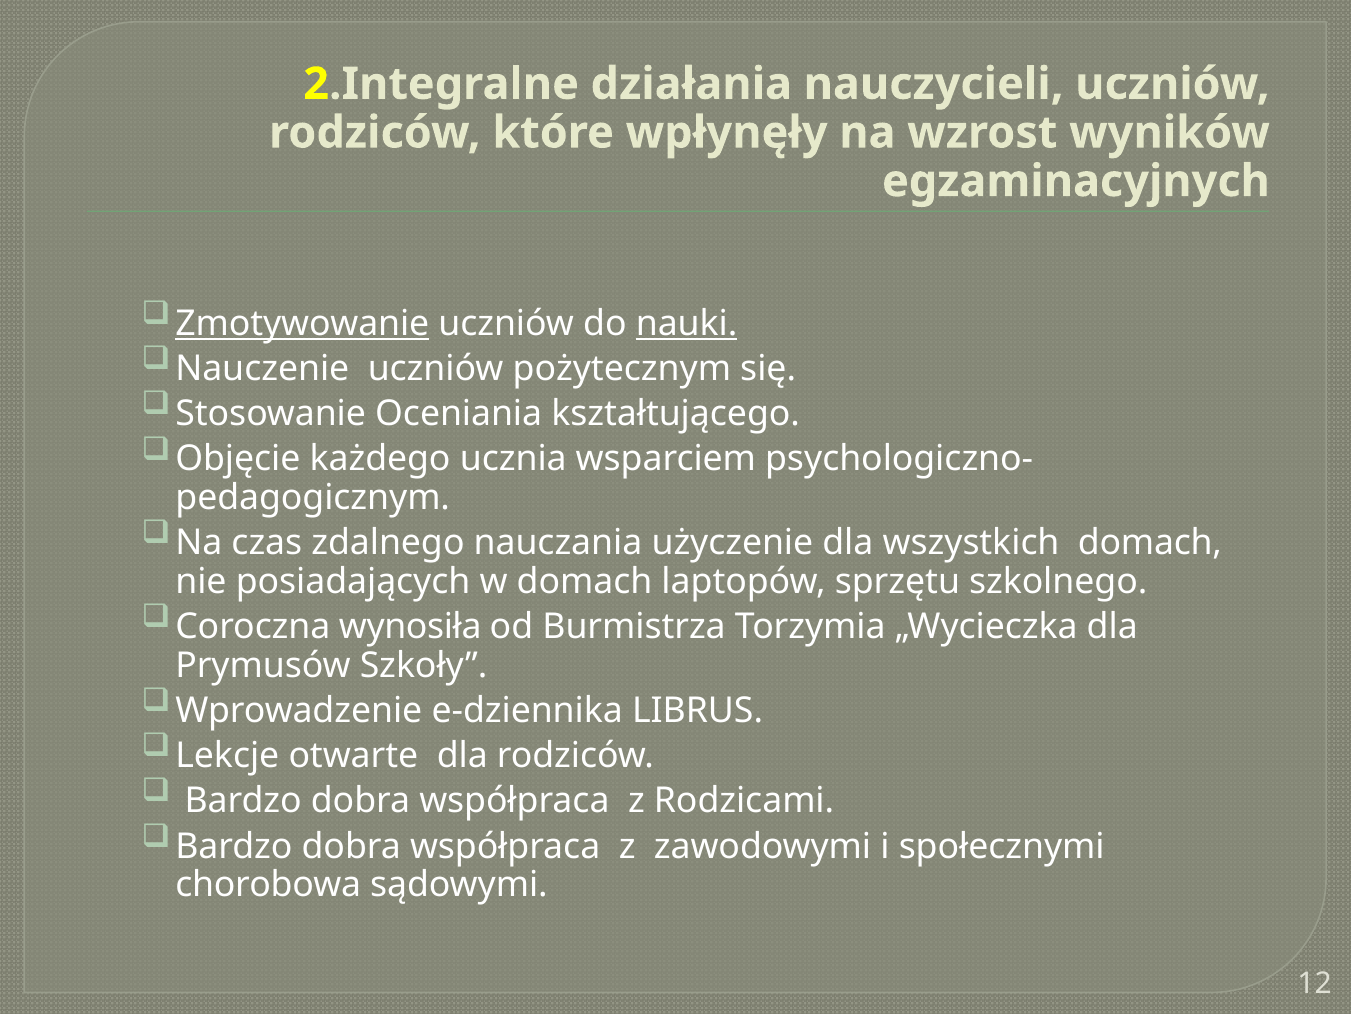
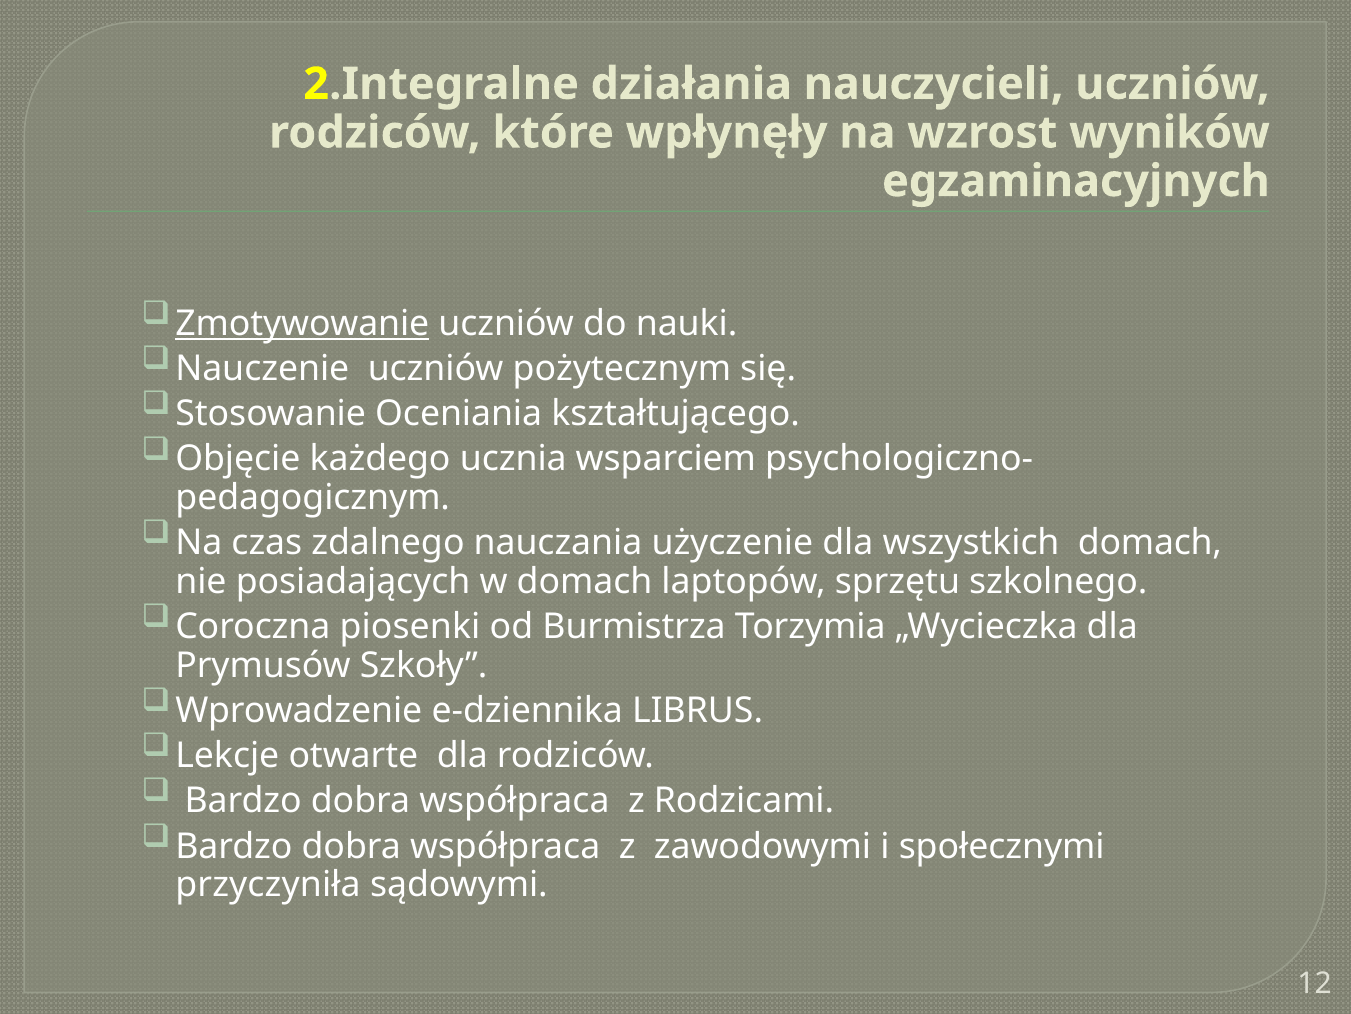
nauki underline: present -> none
wynosiła: wynosiła -> piosenki
chorobowa: chorobowa -> przyczyniła
